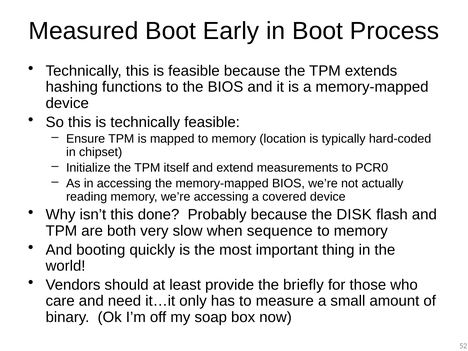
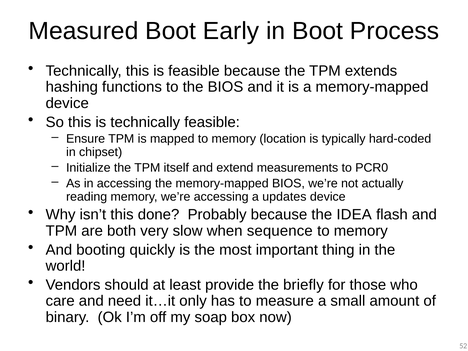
covered: covered -> updates
DISK: DISK -> IDEA
